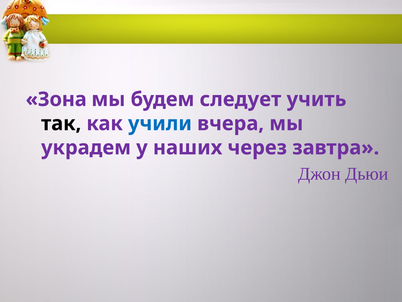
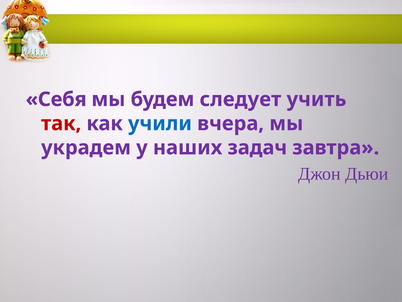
Зона: Зона -> Себя
так colour: black -> red
через: через -> задач
